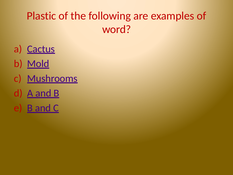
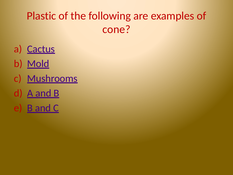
word: word -> cone
